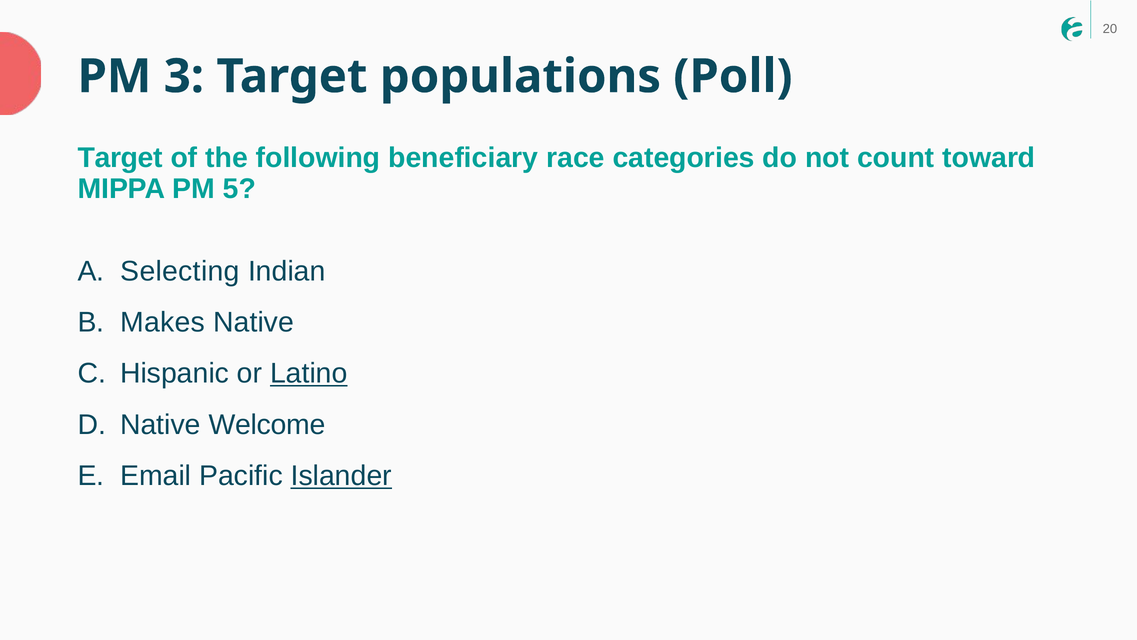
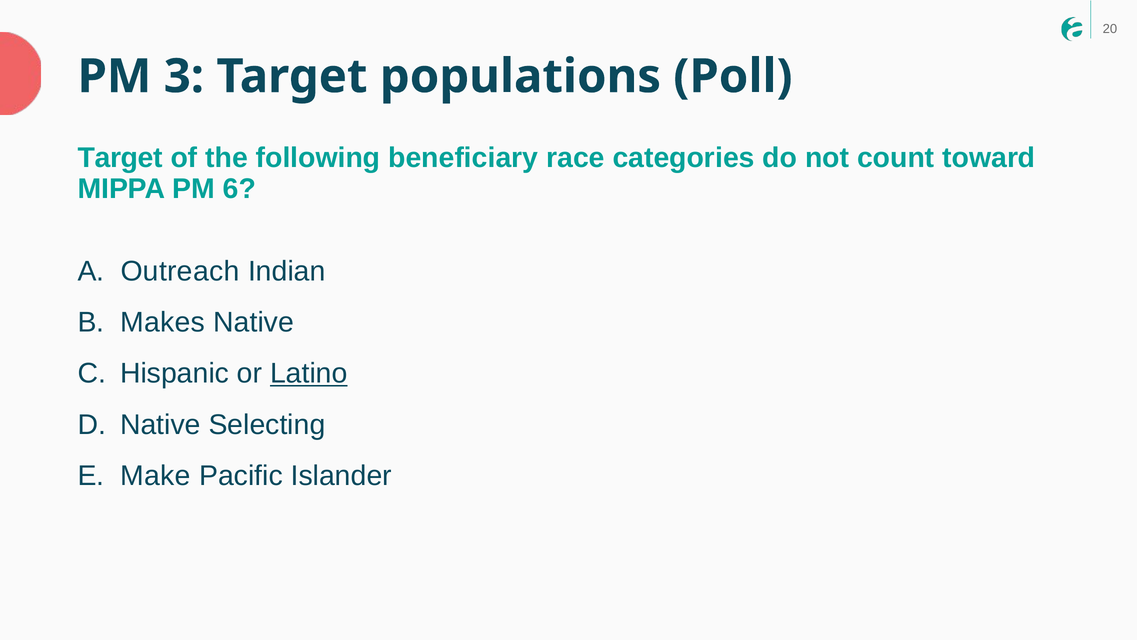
5: 5 -> 6
Selecting: Selecting -> Outreach
Welcome: Welcome -> Selecting
Email: Email -> Make
Islander underline: present -> none
